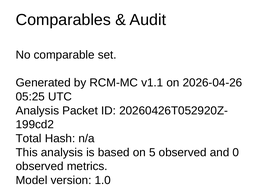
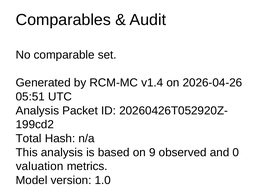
v1.1: v1.1 -> v1.4
05:25: 05:25 -> 05:51
5: 5 -> 9
observed at (40, 167): observed -> valuation
